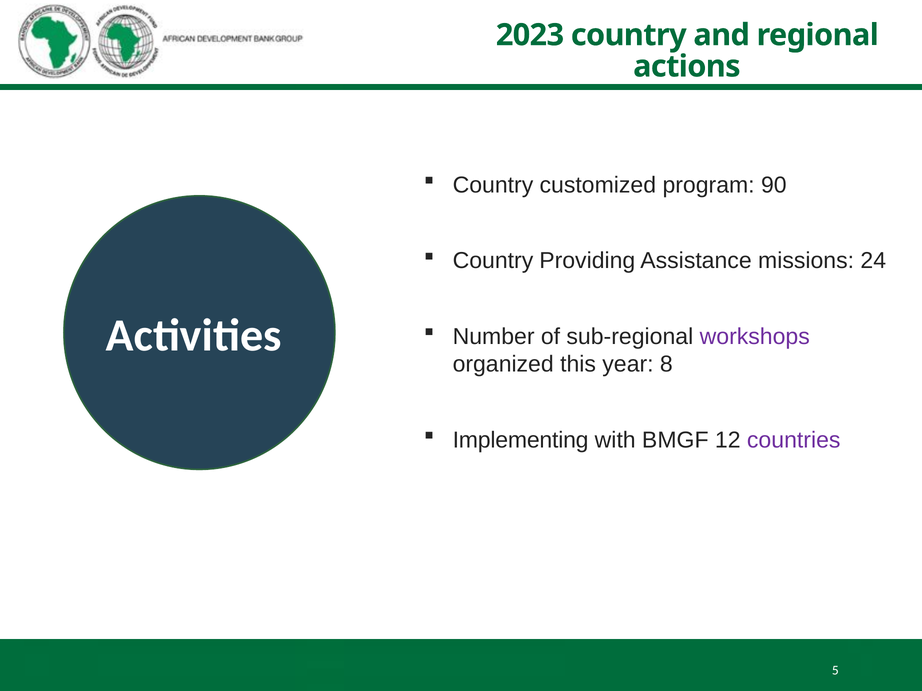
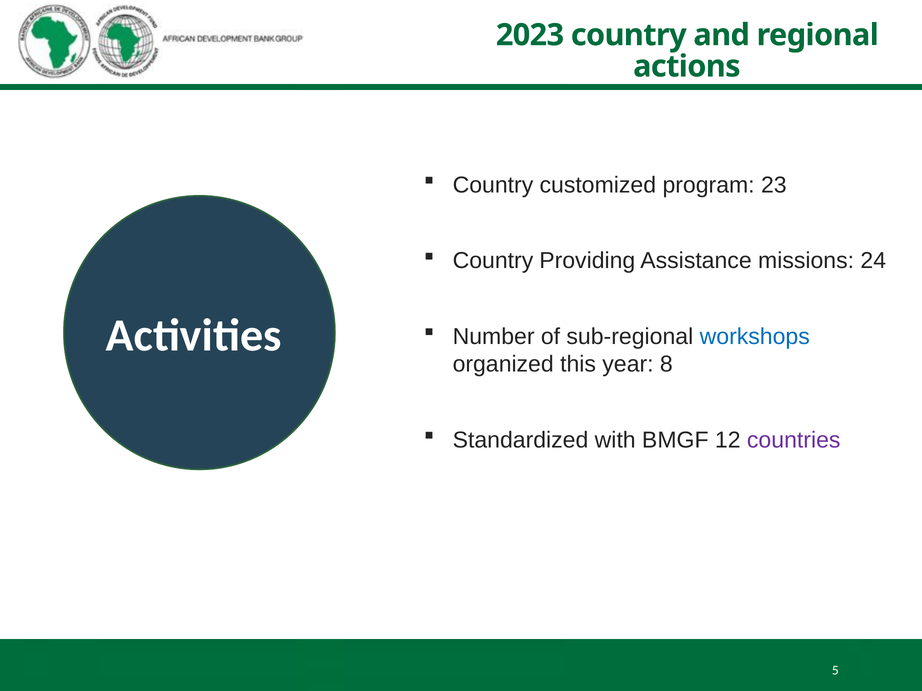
90: 90 -> 23
workshops colour: purple -> blue
Implementing: Implementing -> Standardized
